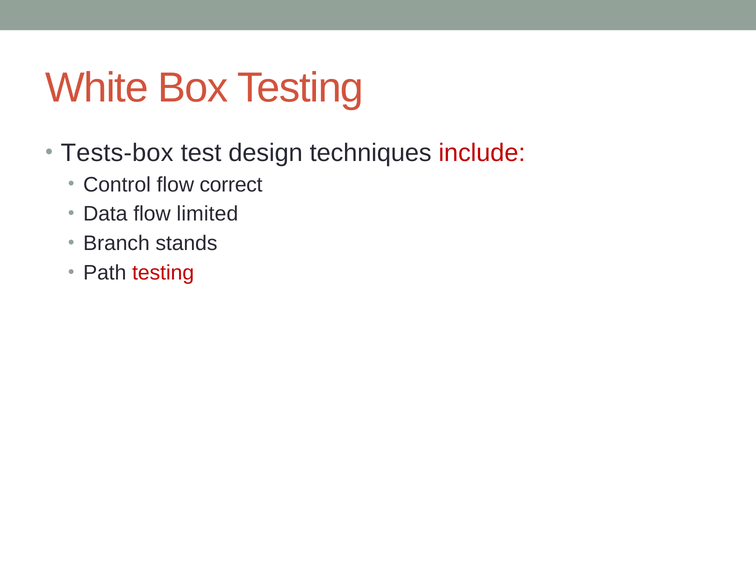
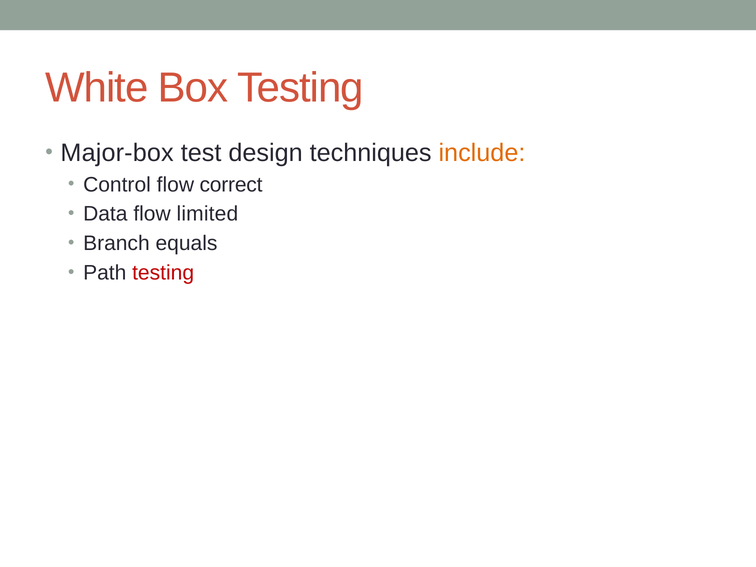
Tests-box: Tests-box -> Major-box
include colour: red -> orange
stands: stands -> equals
